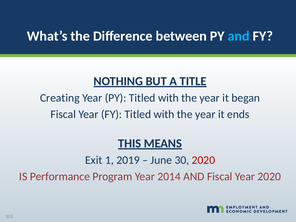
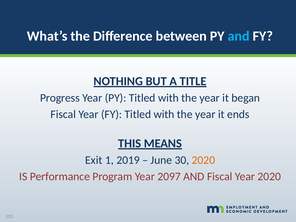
Creating: Creating -> Progress
2020 at (203, 160) colour: red -> orange
2014: 2014 -> 2097
